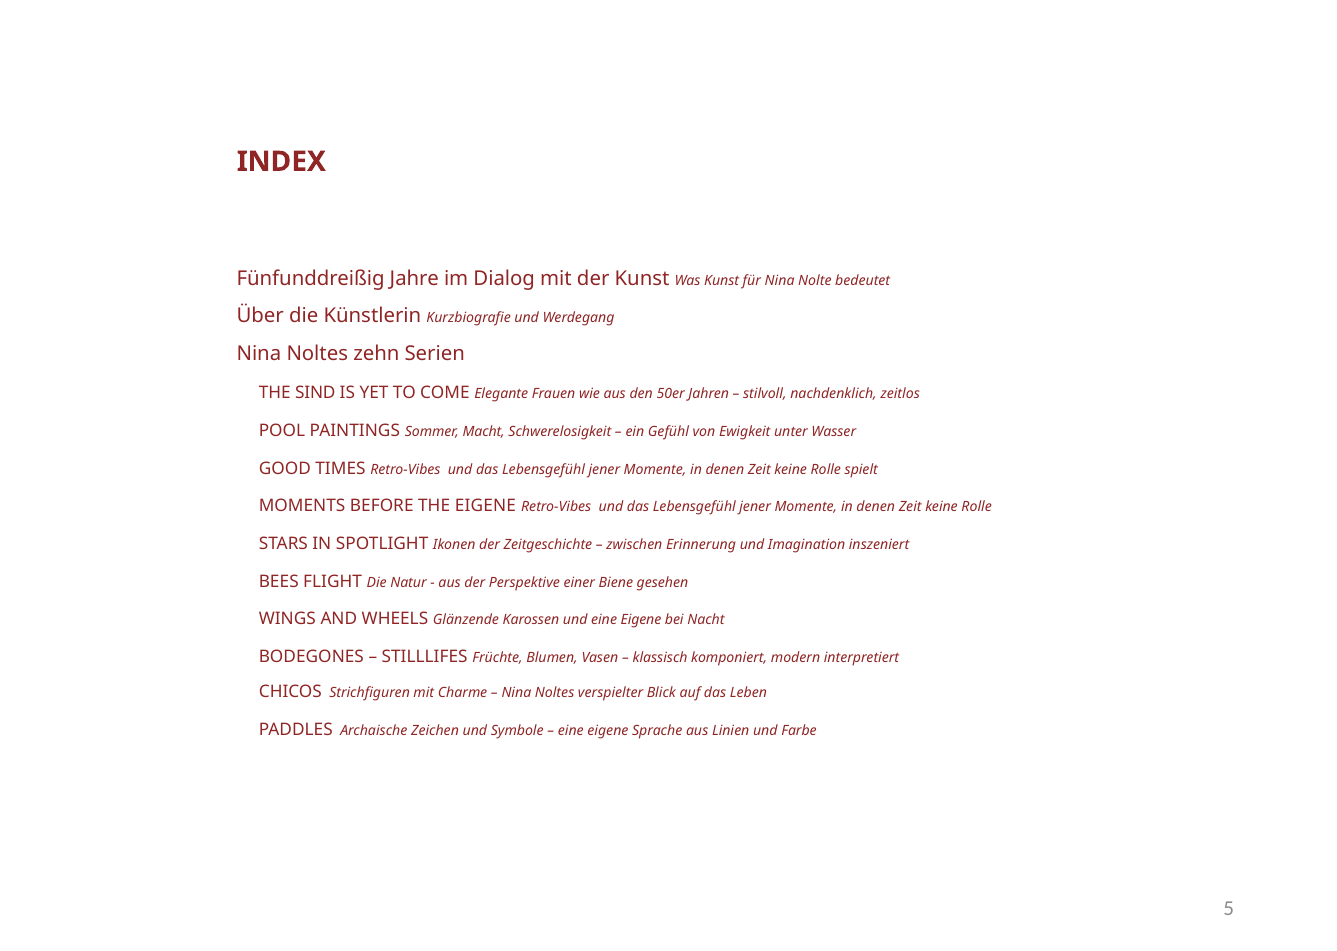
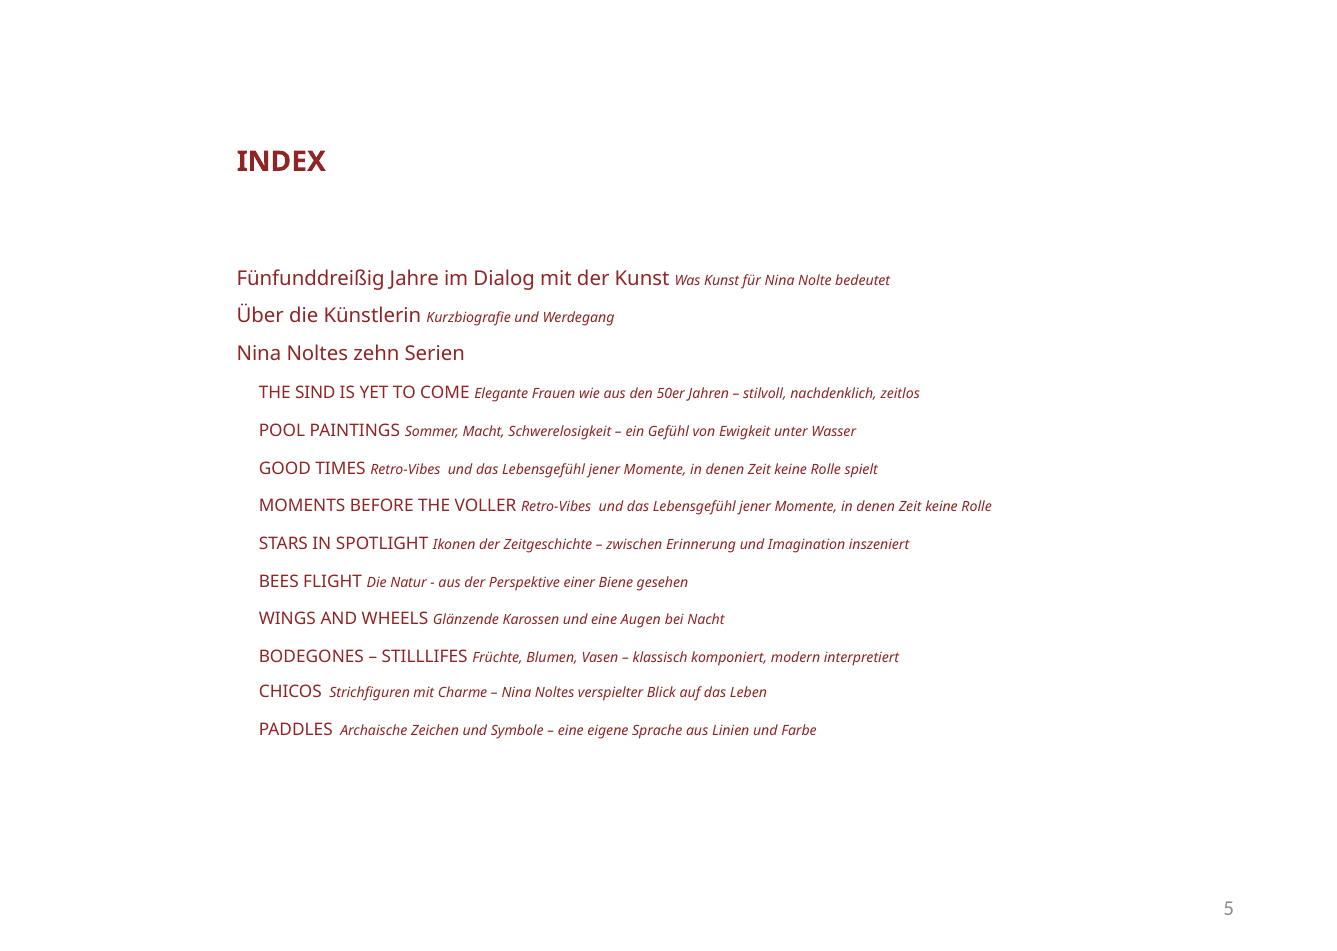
THE EIGENE: EIGENE -> VOLLER
und eine Eigene: Eigene -> Augen
